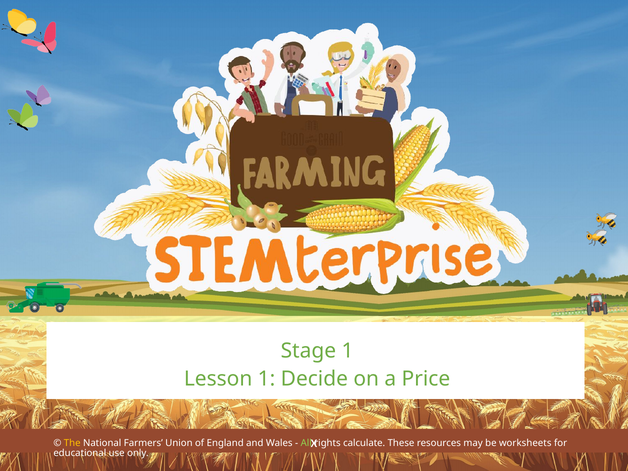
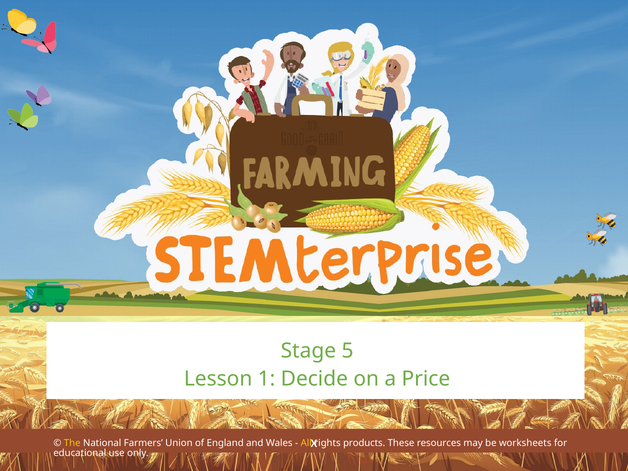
Stage 1: 1 -> 5
All colour: light green -> yellow
calculate: calculate -> products
